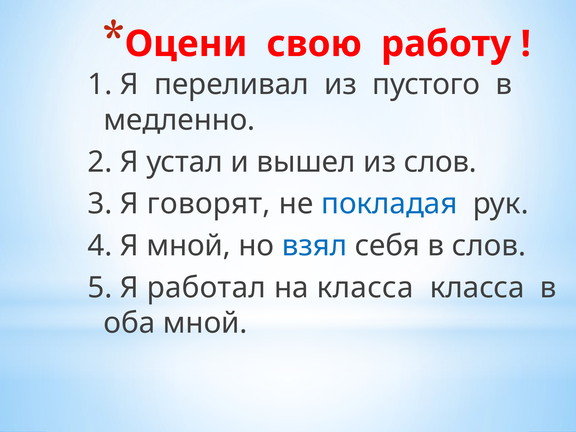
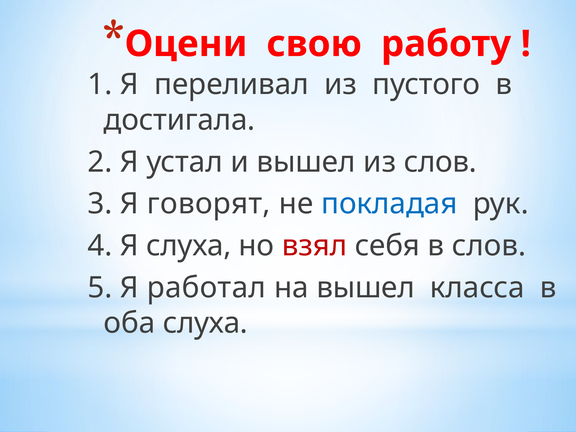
медленно: медленно -> достигала
Я мной: мной -> слуха
взял colour: blue -> red
на класса: класса -> вышел
оба мной: мной -> слуха
